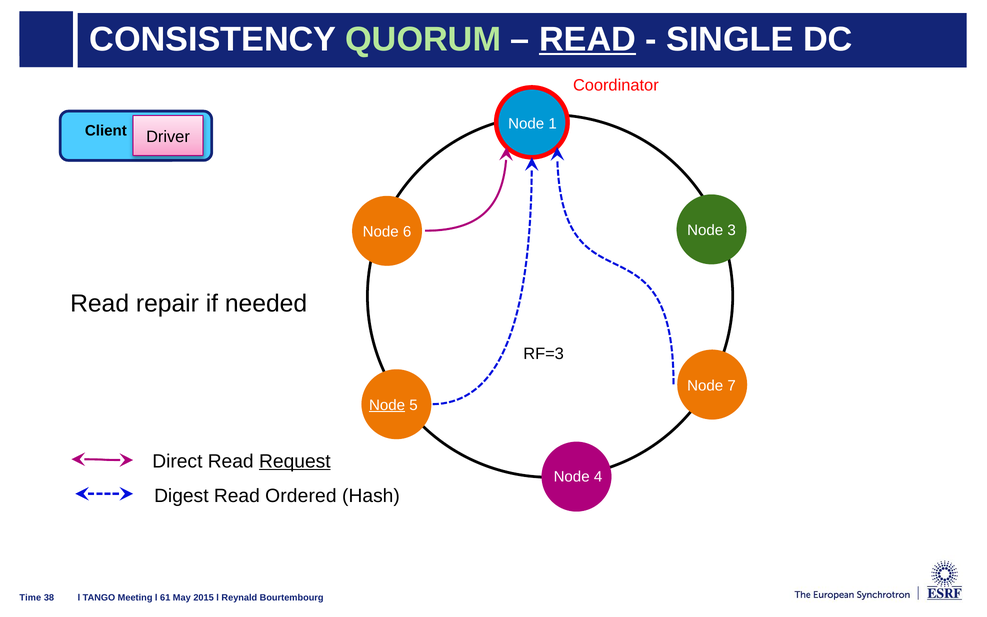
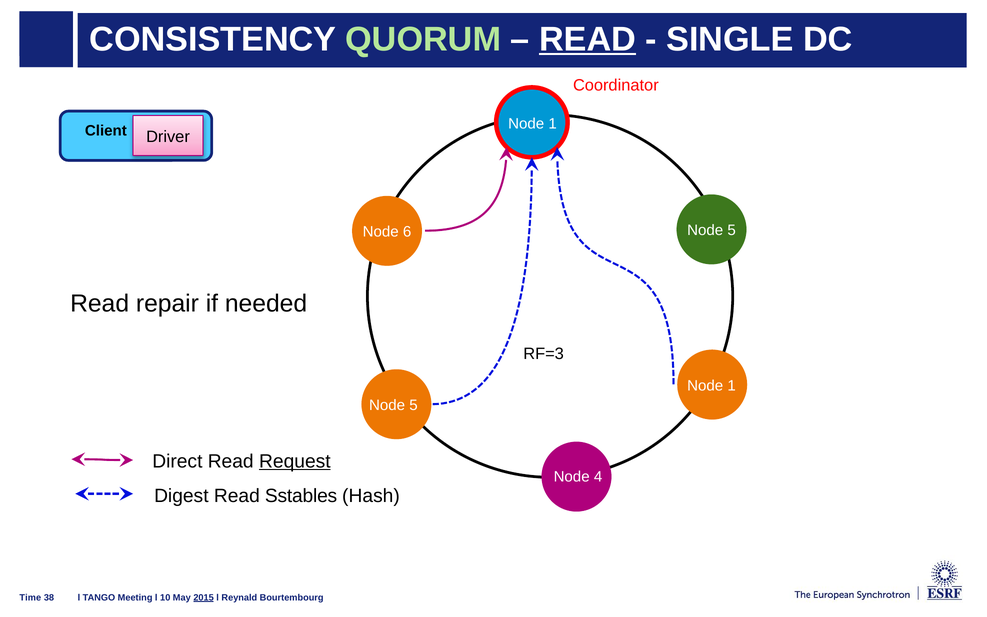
3 at (732, 230): 3 -> 5
7 at (732, 385): 7 -> 1
Node at (387, 405) underline: present -> none
Ordered: Ordered -> Sstables
61: 61 -> 10
2015 underline: none -> present
